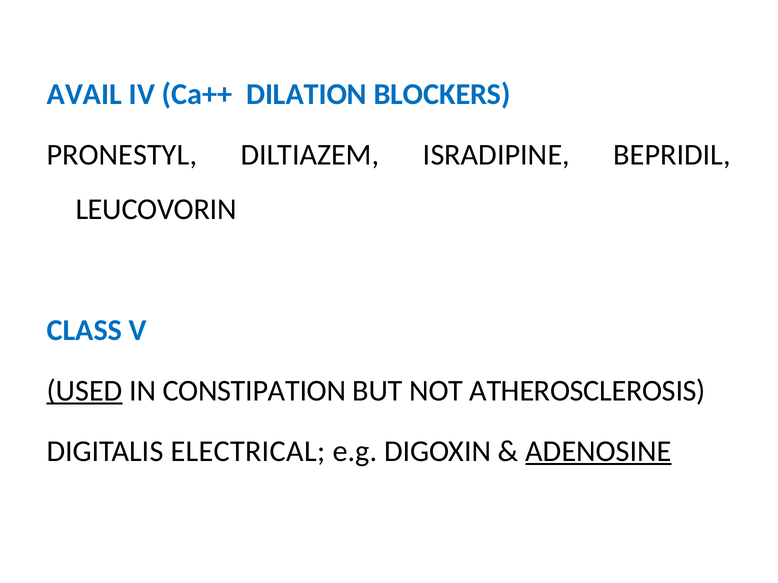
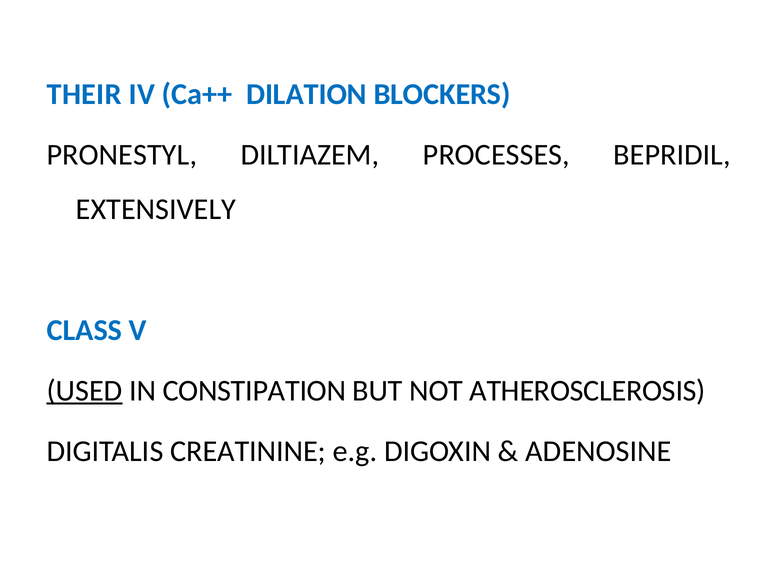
AVAIL: AVAIL -> THEIR
ISRADIPINE: ISRADIPINE -> PROCESSES
LEUCOVORIN: LEUCOVORIN -> EXTENSIVELY
ELECTRICAL: ELECTRICAL -> CREATININE
ADENOSINE underline: present -> none
